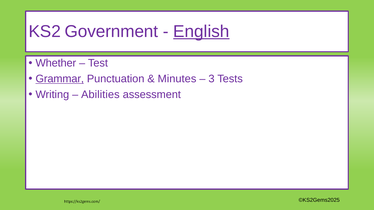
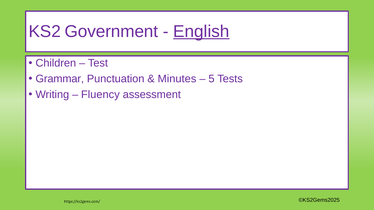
Whether: Whether -> Children
Grammar underline: present -> none
3: 3 -> 5
Abilities: Abilities -> Fluency
